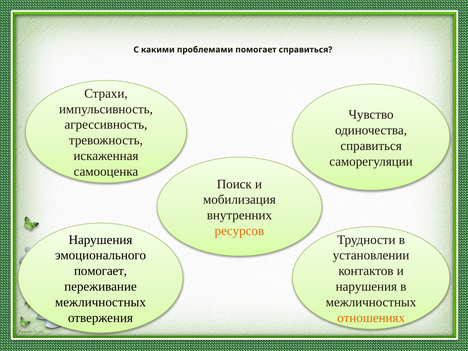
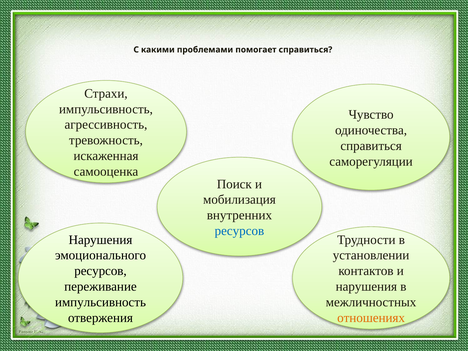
ресурсов at (239, 231) colour: orange -> blue
помогает at (101, 271): помогает -> ресурсов
межличностных at (100, 302): межличностных -> импульсивность
